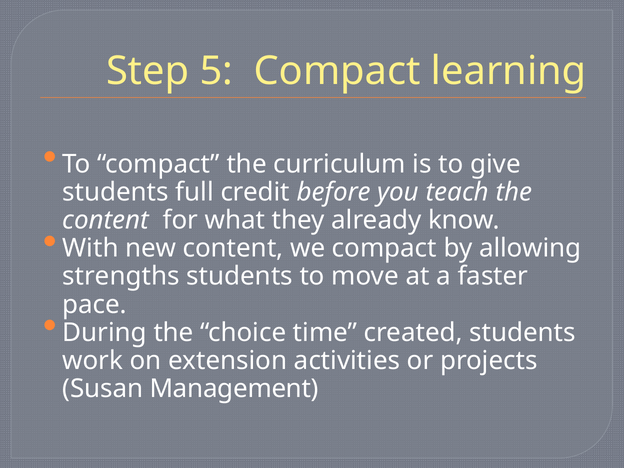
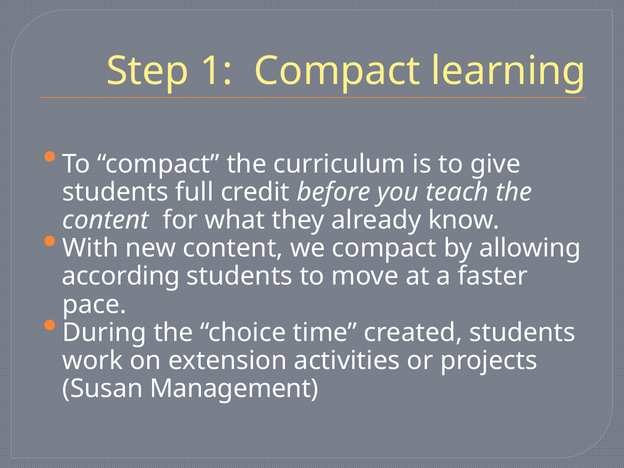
5: 5 -> 1
strengths: strengths -> according
